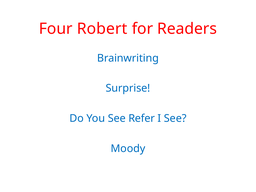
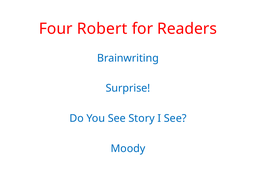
Refer: Refer -> Story
